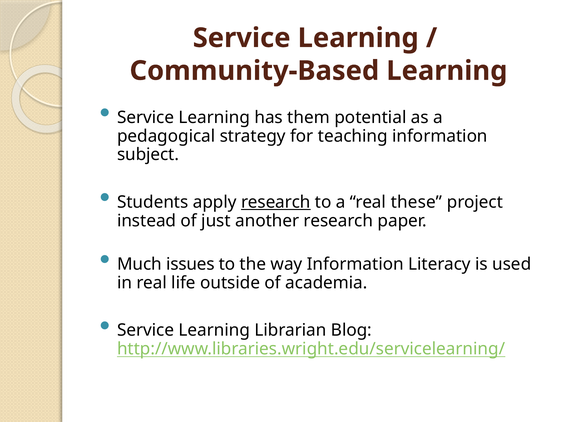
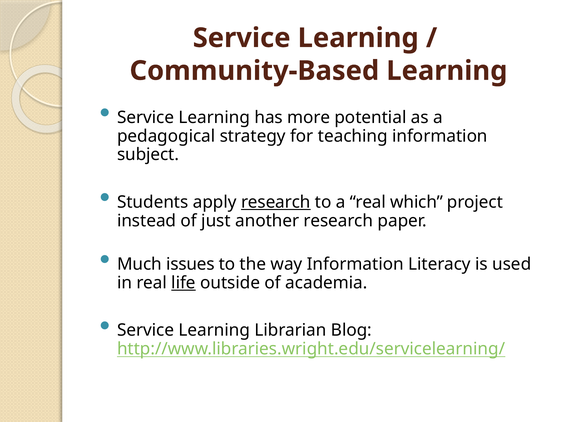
them: them -> more
these: these -> which
life underline: none -> present
